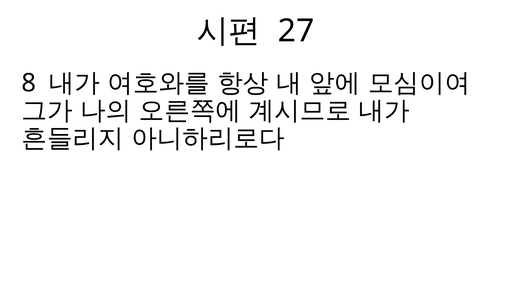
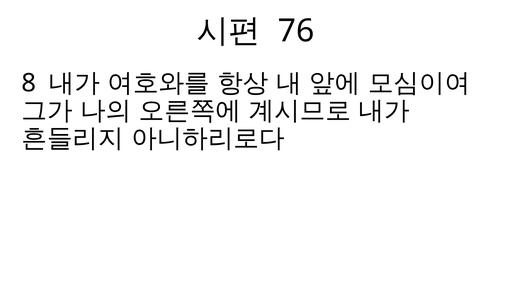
27: 27 -> 76
